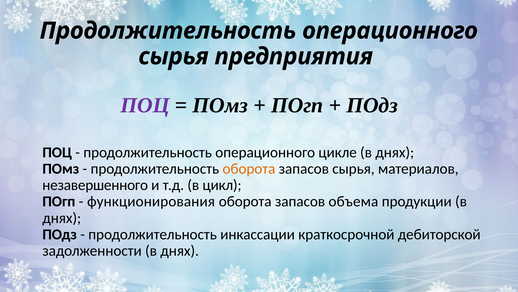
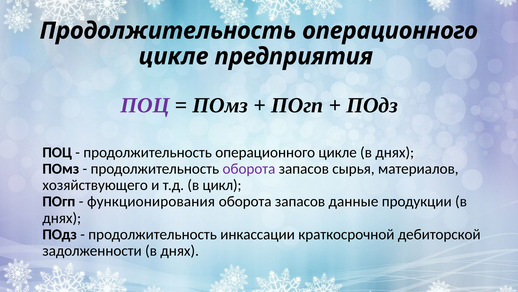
сырья at (174, 56): сырья -> цикле
оборота at (249, 169) colour: orange -> purple
незавершенного: незавершенного -> хозяйствующего
объема: объема -> данные
